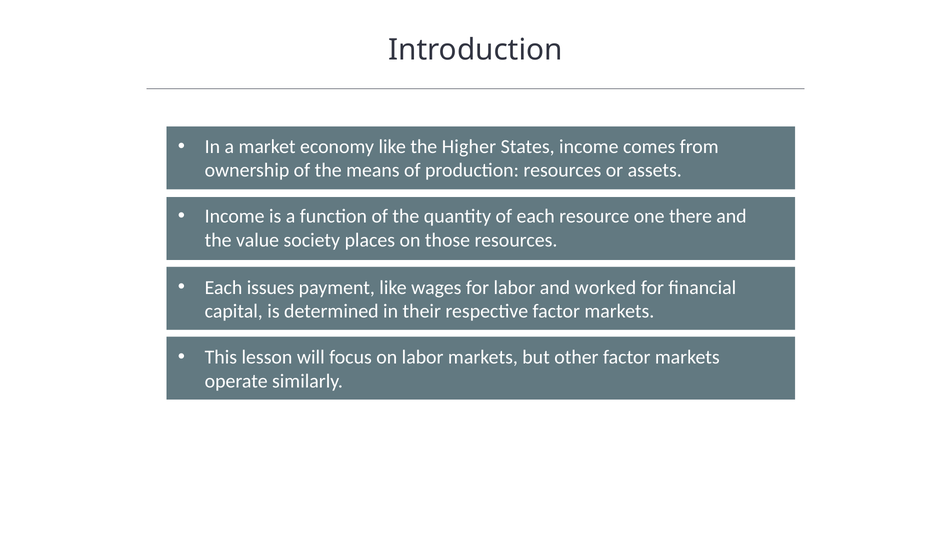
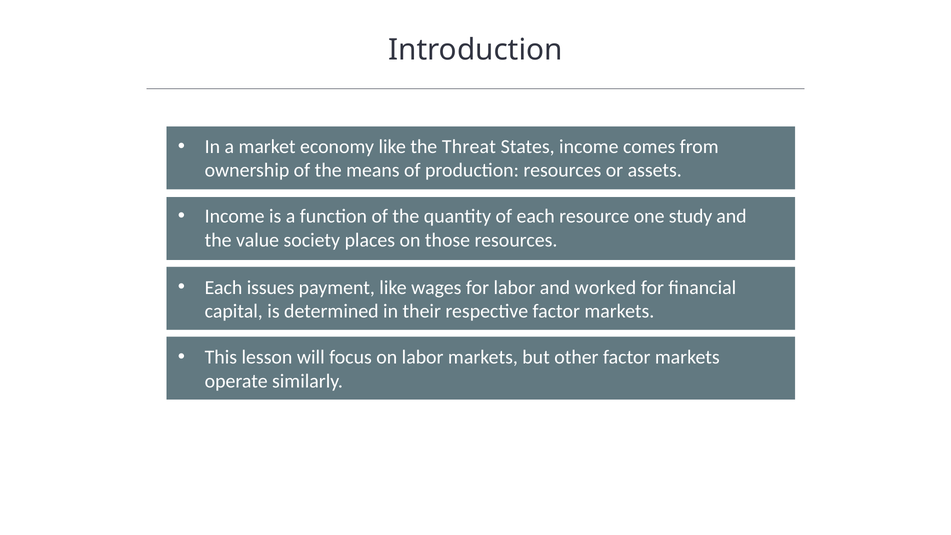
Higher: Higher -> Threat
there: there -> study
